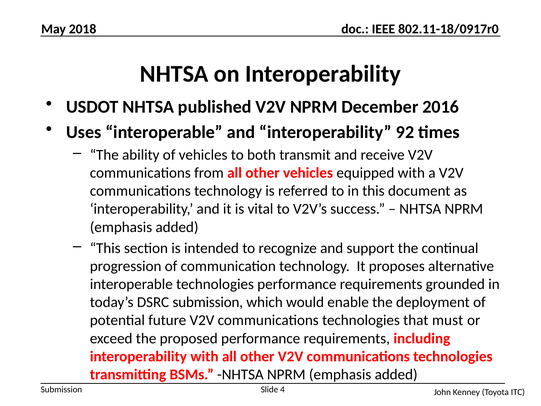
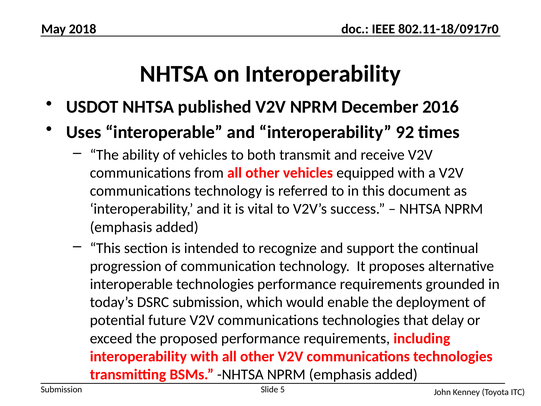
must: must -> delay
4: 4 -> 5
